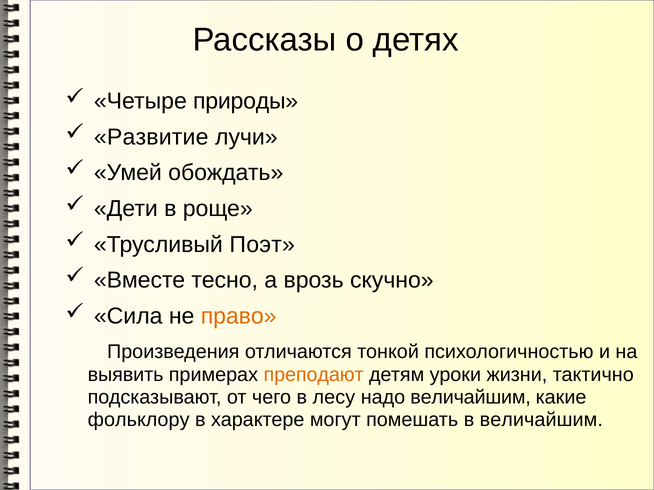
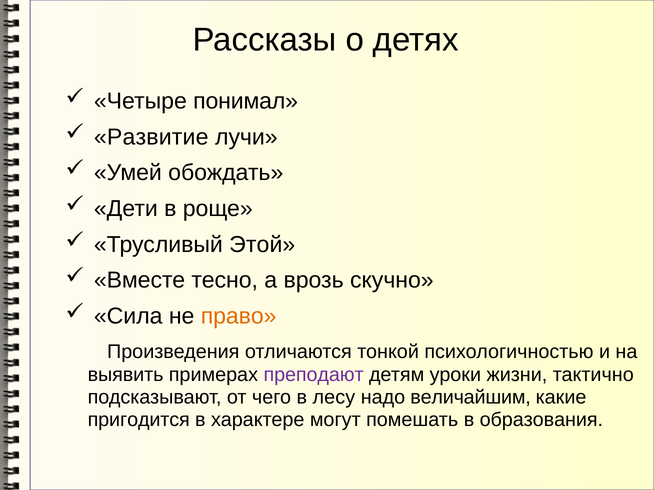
природы: природы -> понимал
Поэт: Поэт -> Этой
преподают colour: orange -> purple
фольклору: фольклору -> пригодится
в величайшим: величайшим -> образования
